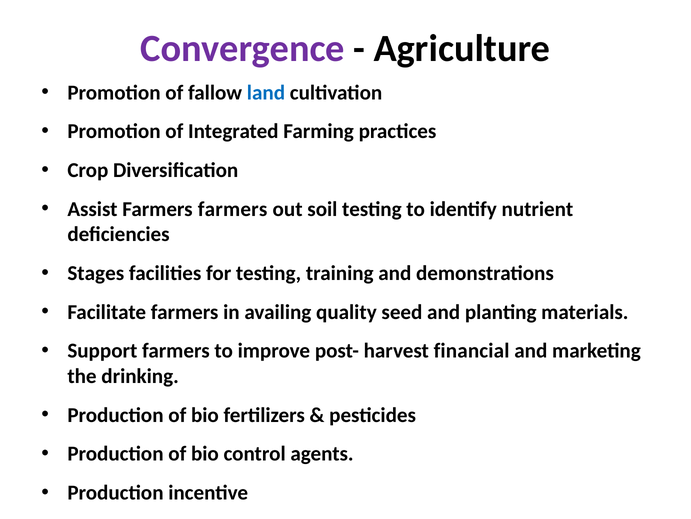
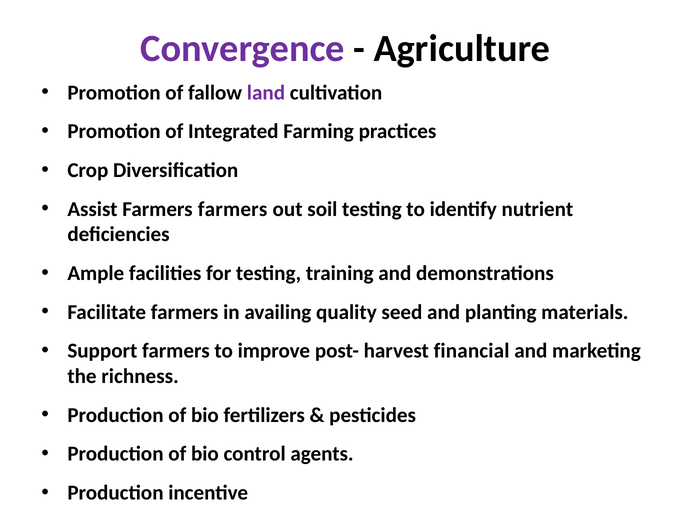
land colour: blue -> purple
Stages: Stages -> Ample
drinking: drinking -> richness
